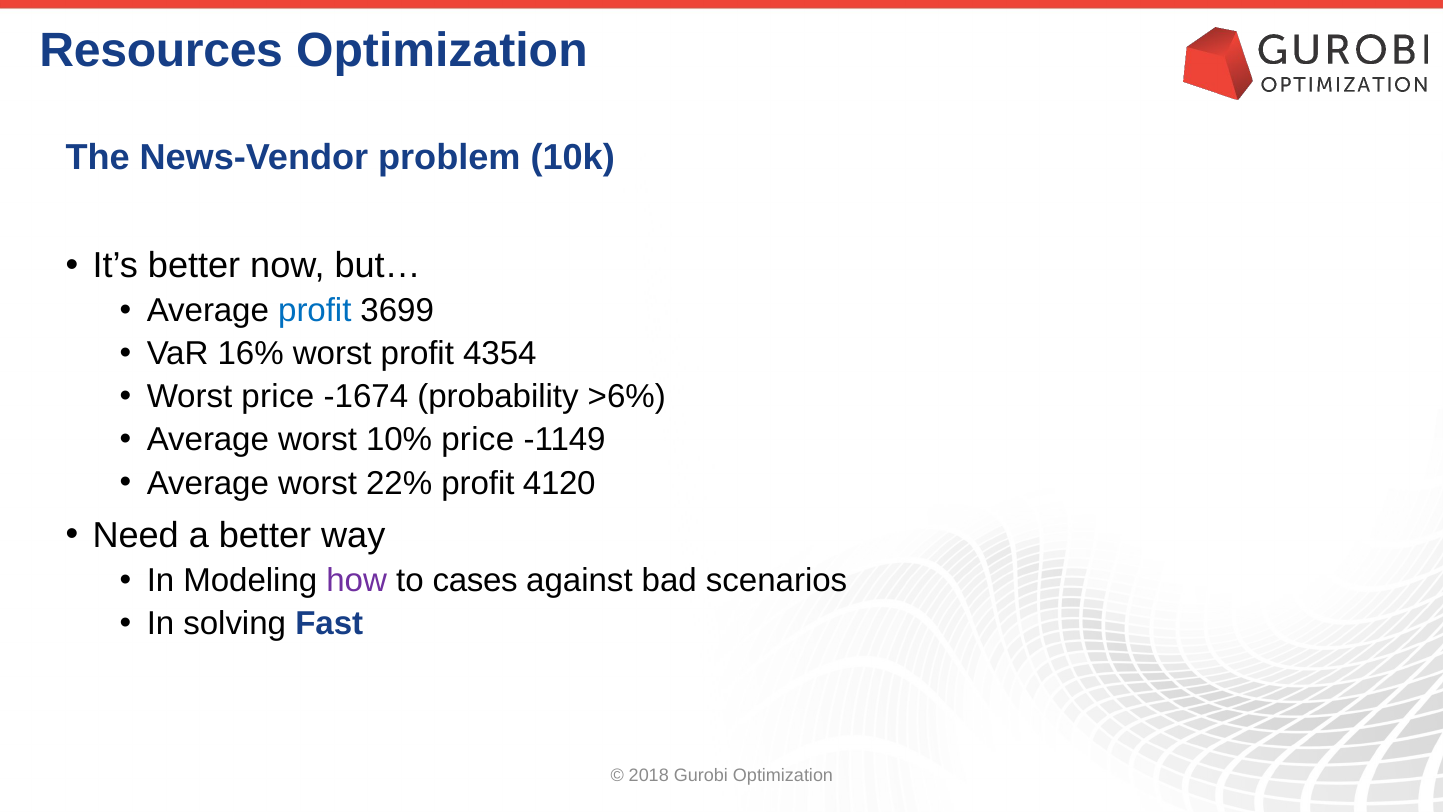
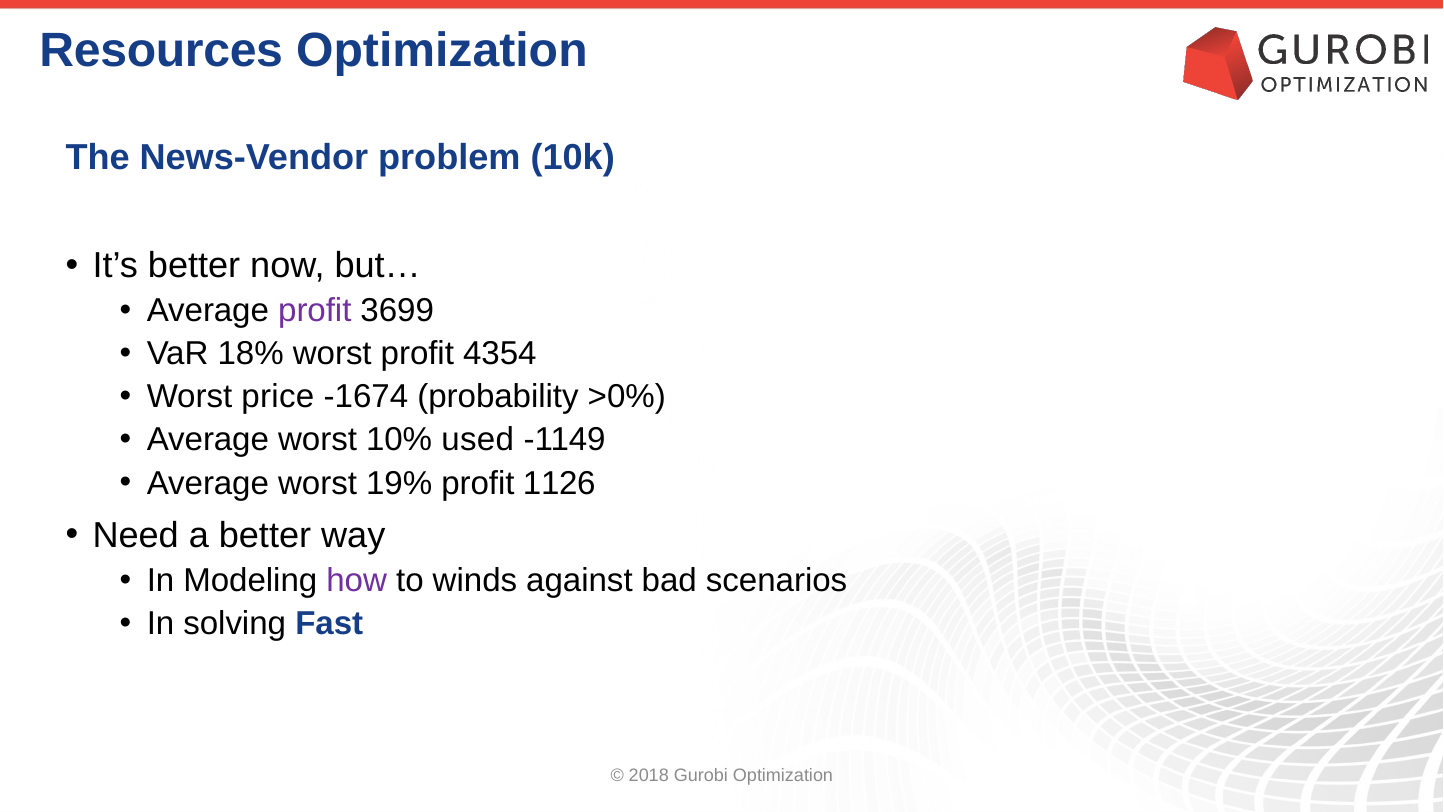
profit at (315, 311) colour: blue -> purple
16%: 16% -> 18%
>6%: >6% -> >0%
10% price: price -> used
22%: 22% -> 19%
4120: 4120 -> 1126
cases: cases -> winds
